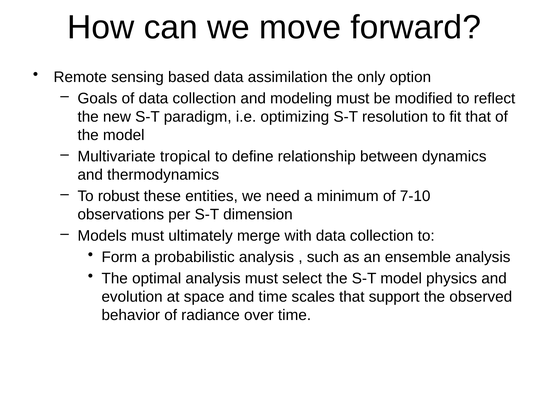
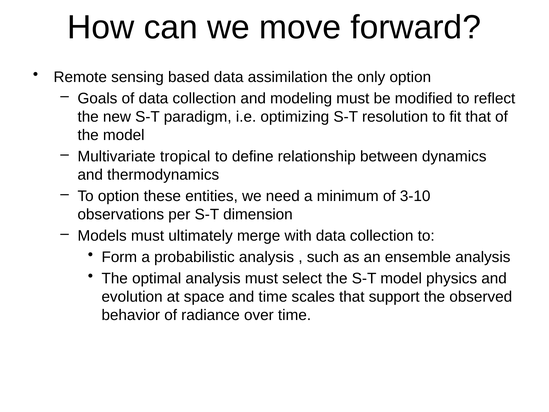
To robust: robust -> option
7-10: 7-10 -> 3-10
